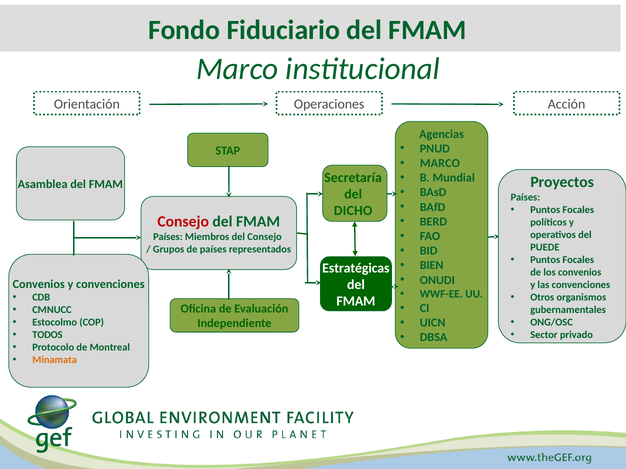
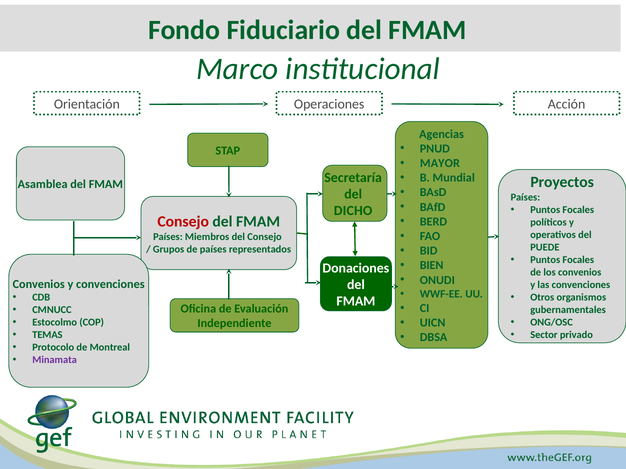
MARCO at (440, 163): MARCO -> MAYOR
Estratégicas: Estratégicas -> Donaciones
TODOS: TODOS -> TEMAS
Minamata colour: orange -> purple
